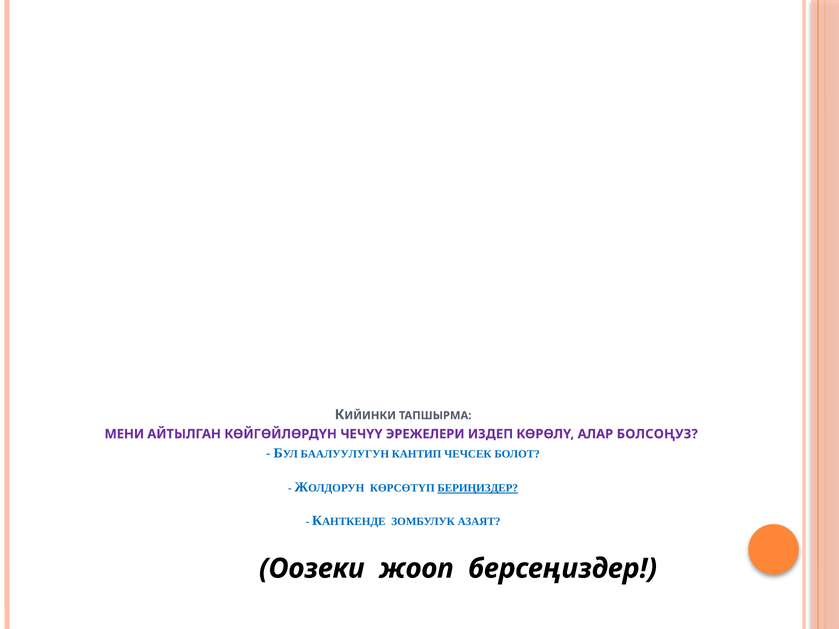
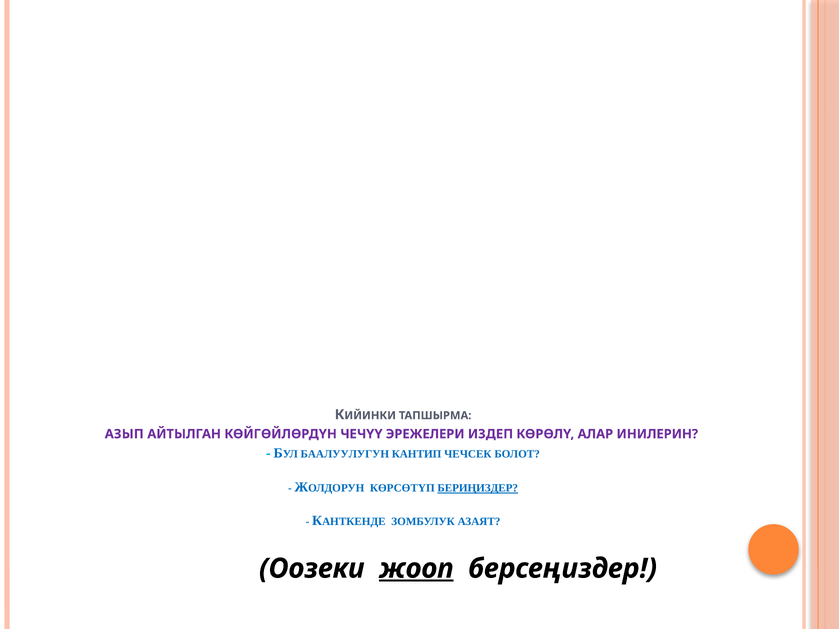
МЕНИ: МЕНИ -> АЗЫП
БОЛСОҢУЗ: БОЛСОҢУЗ -> ИНИЛЕРИН
жооп underline: none -> present
